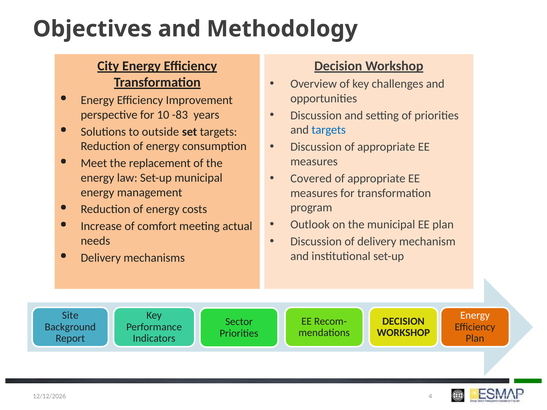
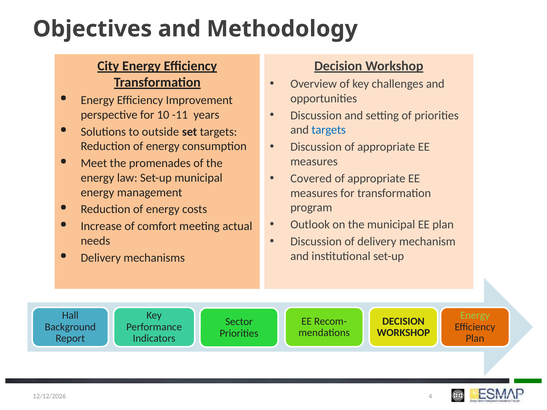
-83: -83 -> -11
replacement: replacement -> promenades
Site: Site -> Hall
Energy at (475, 316) colour: white -> light green
